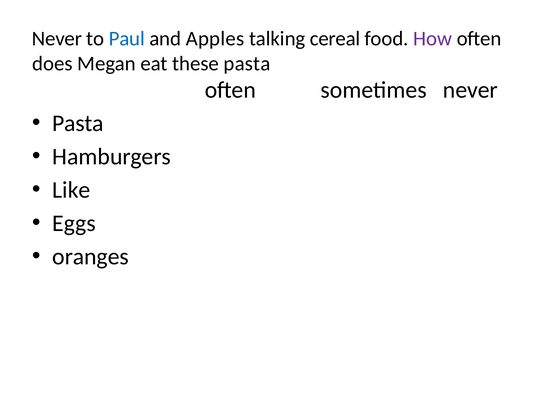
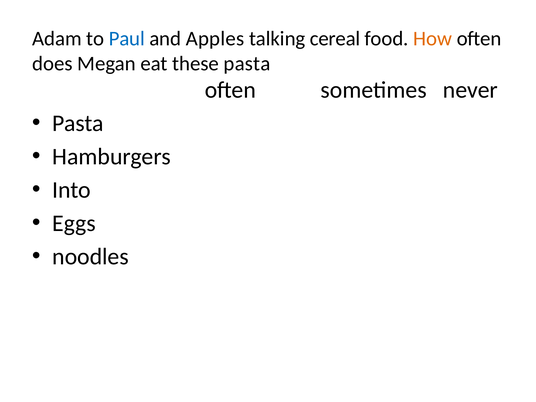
Never at (57, 39): Never -> Adam
How colour: purple -> orange
Like: Like -> Into
oranges: oranges -> noodles
